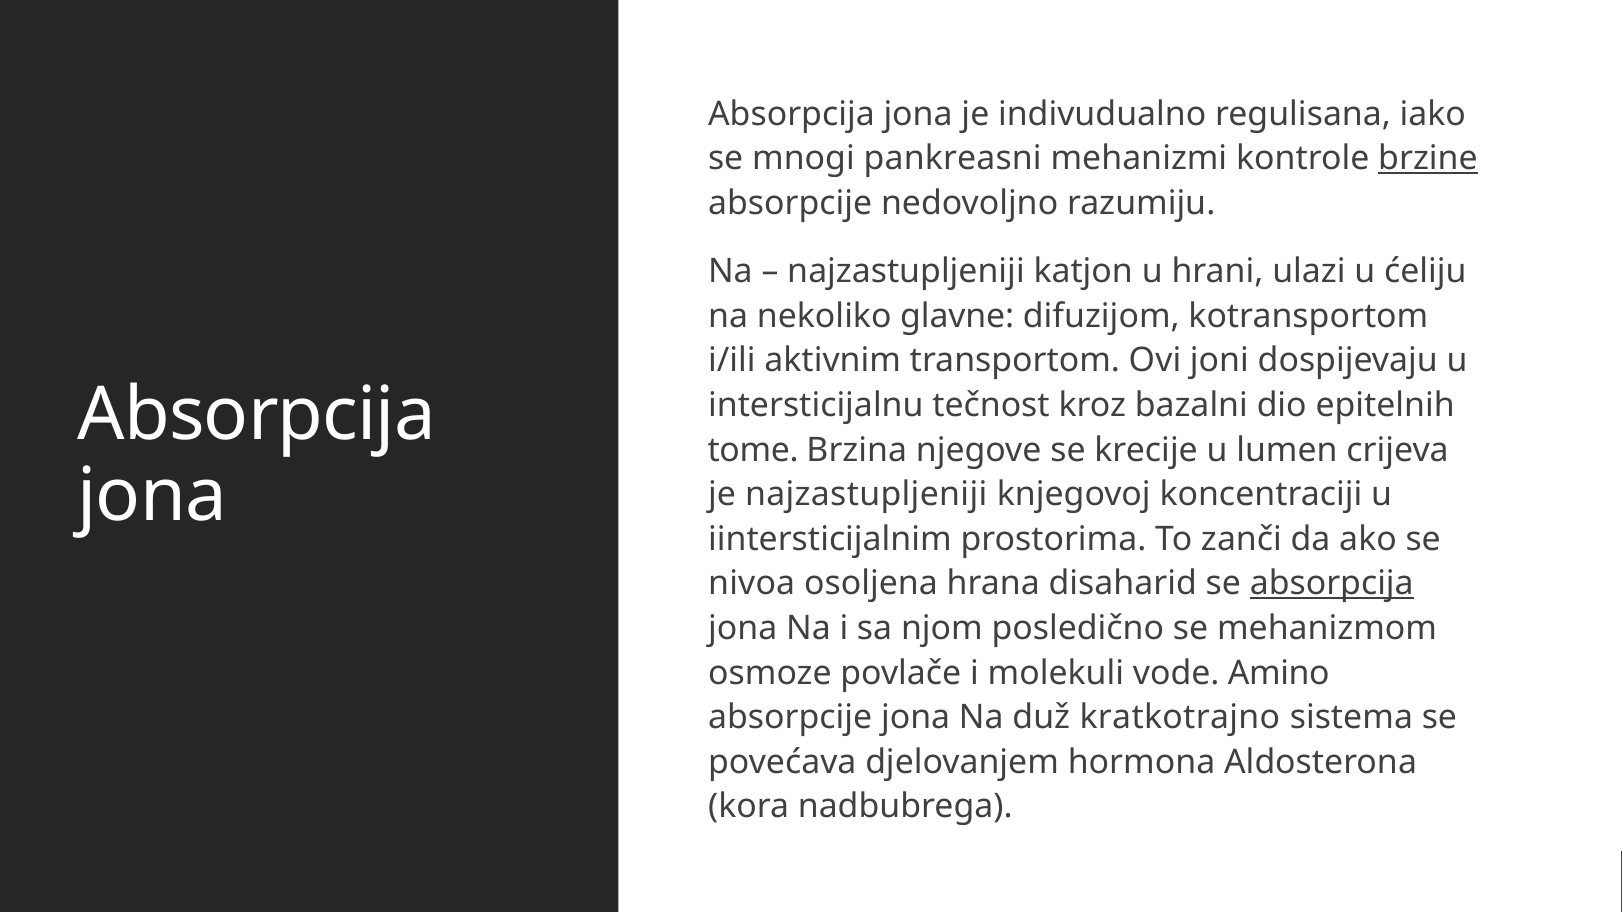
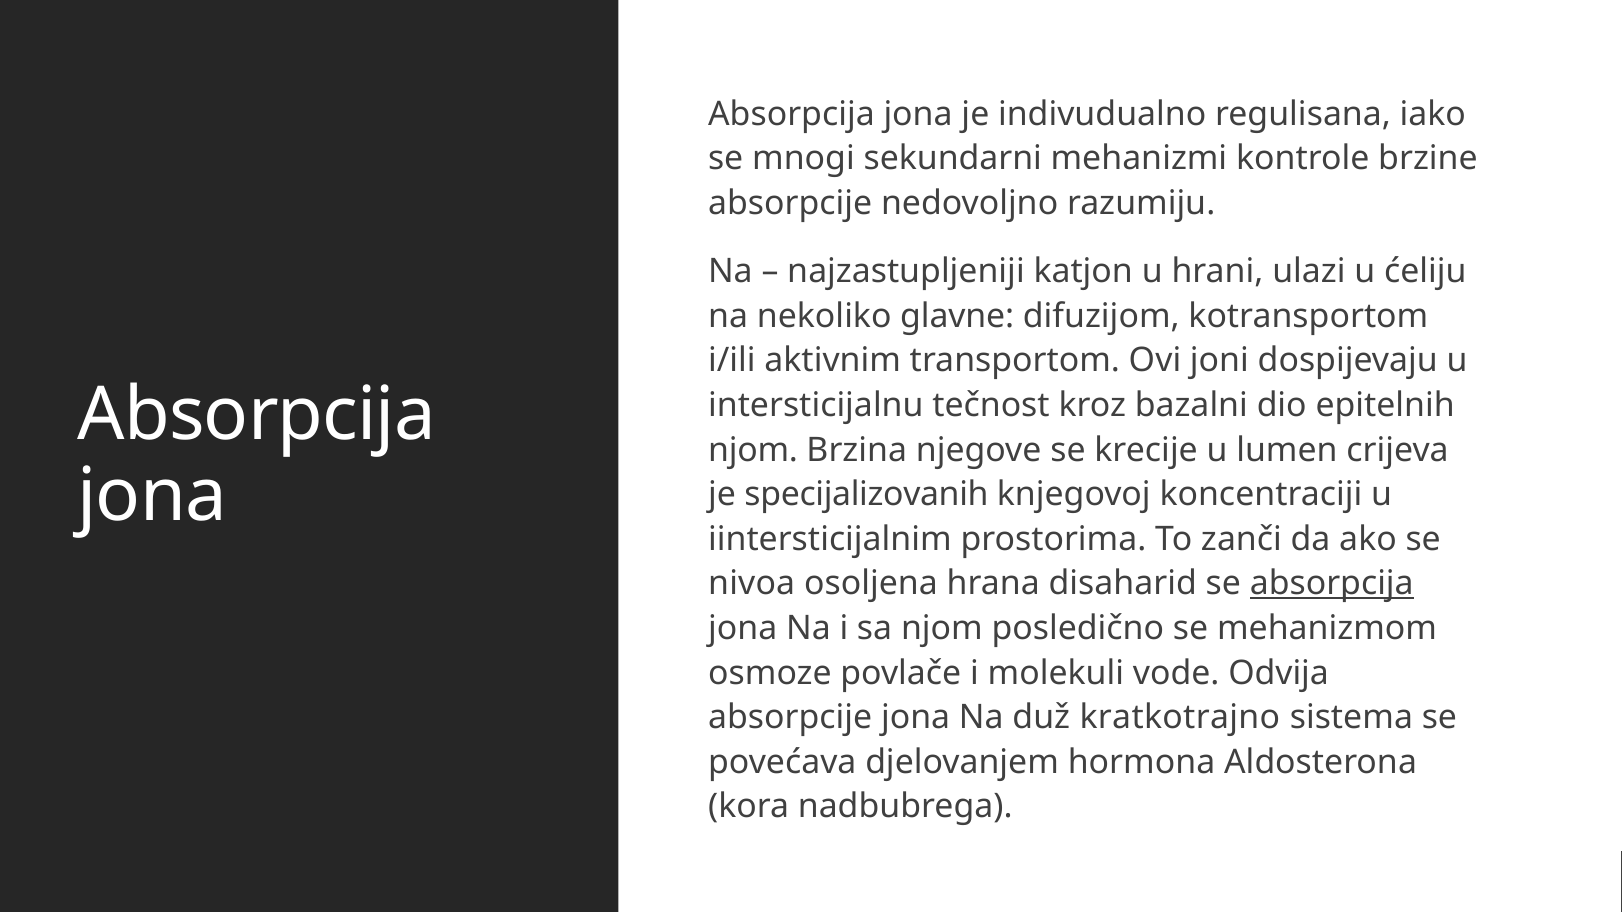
pankreasni: pankreasni -> sekundarni
brzine underline: present -> none
tome at (753, 450): tome -> njom
je najzastupljeniji: najzastupljeniji -> specijalizovanih
Amino: Amino -> Odvija
